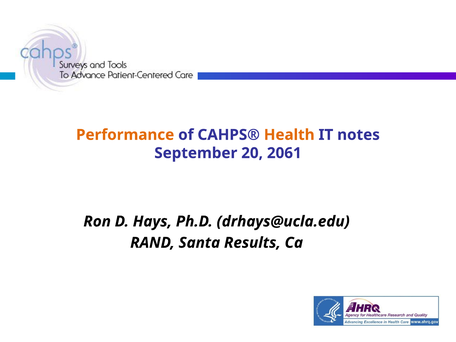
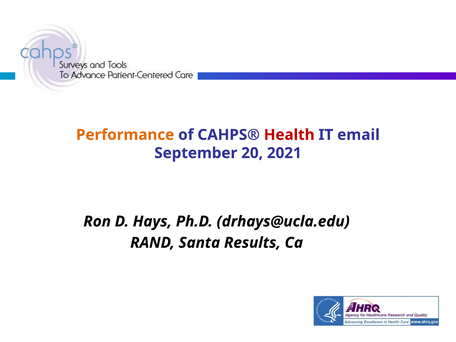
Health colour: orange -> red
notes: notes -> email
2061: 2061 -> 2021
